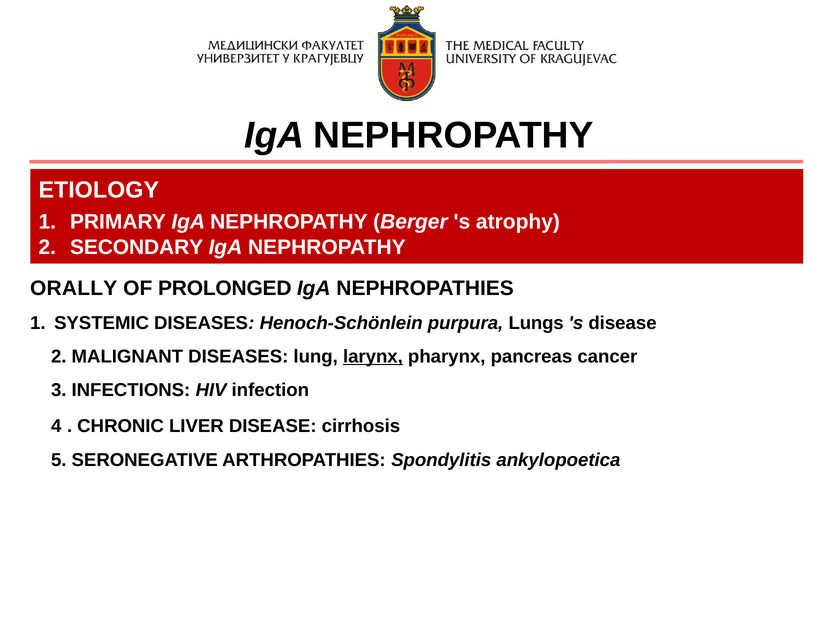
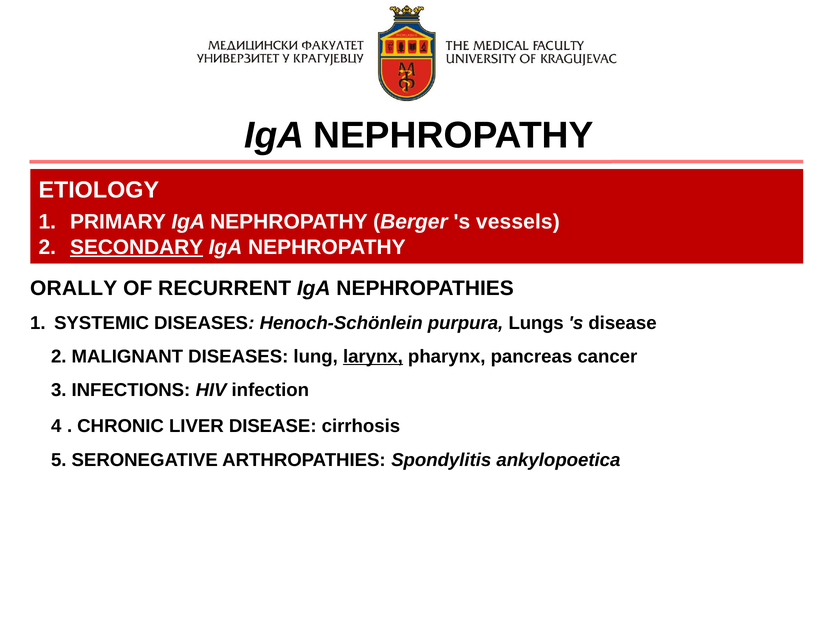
atrophy: atrophy -> vessels
SECONDARY underline: none -> present
PROLONGED: PROLONGED -> RECURRENT
